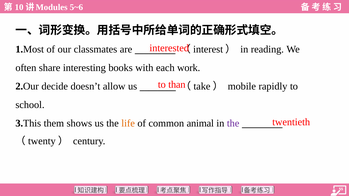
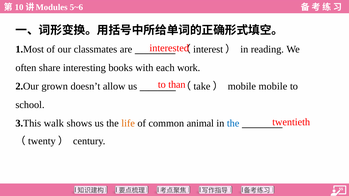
decide: decide -> grown
mobile rapidly: rapidly -> mobile
them: them -> walk
the at (233, 123) colour: purple -> blue
